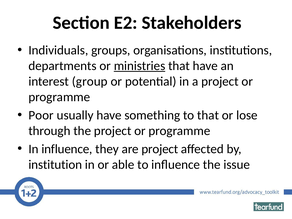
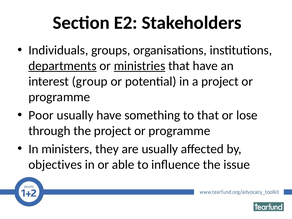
departments underline: none -> present
In influence: influence -> ministers
are project: project -> usually
institution: institution -> objectives
